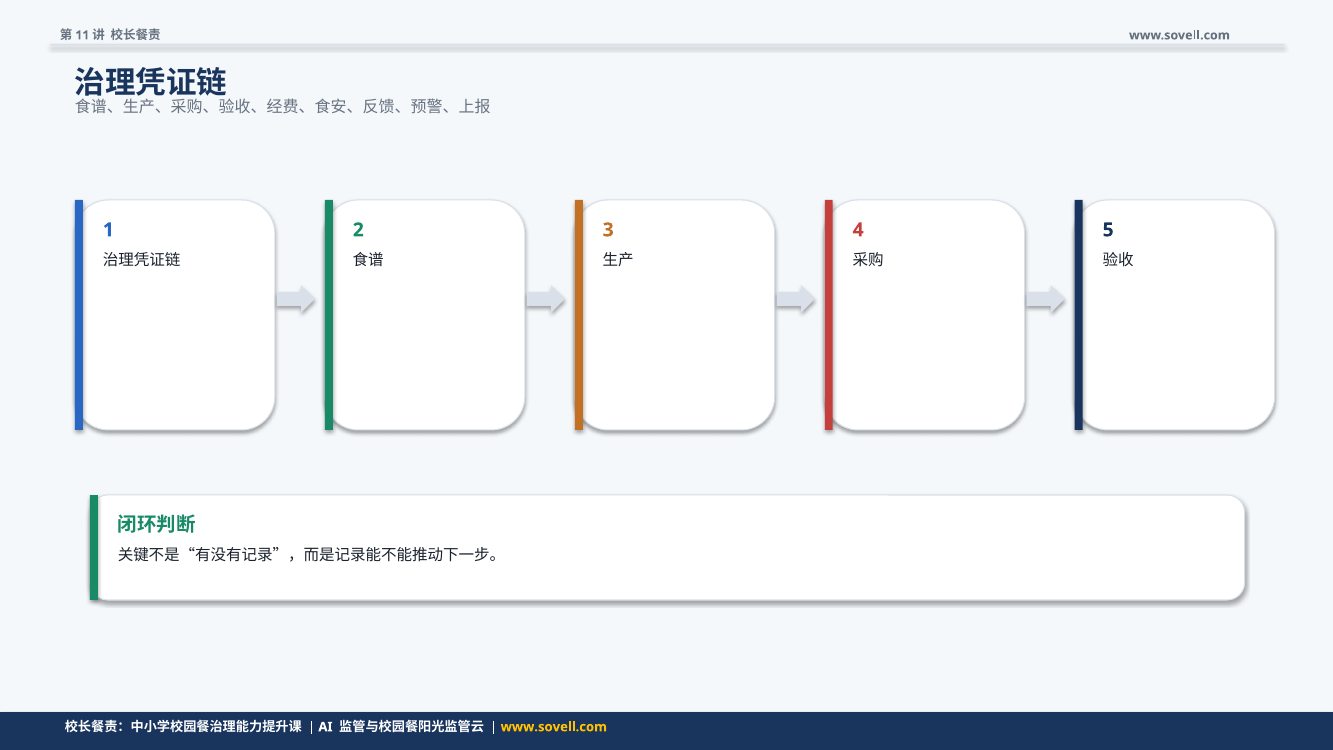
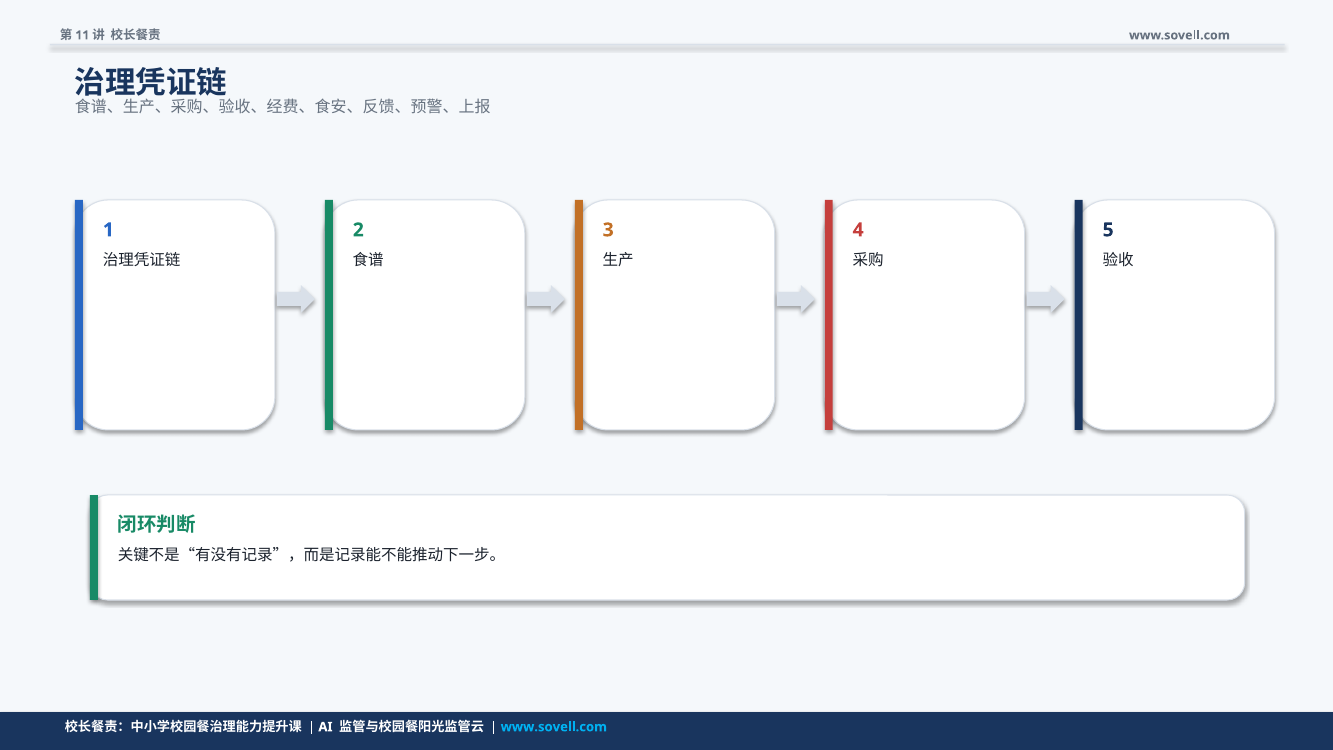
www.sovell.com at (554, 727) colour: yellow -> light blue
